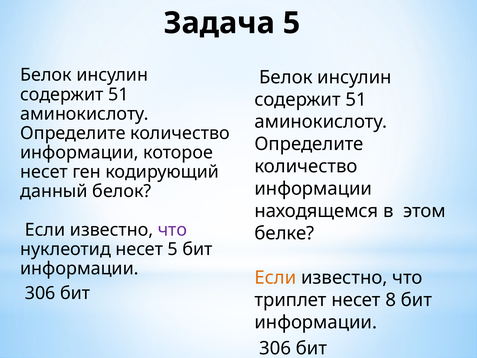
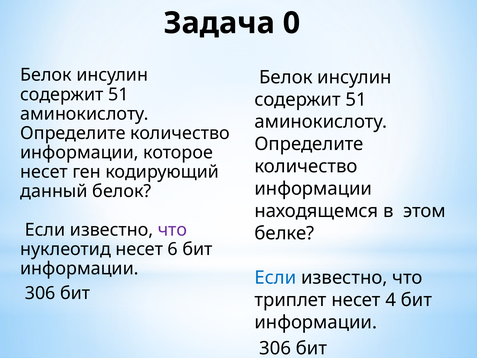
Задача 5: 5 -> 0
несет 5: 5 -> 6
Если at (275, 278) colour: orange -> blue
8: 8 -> 4
